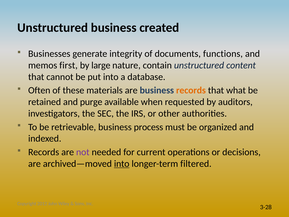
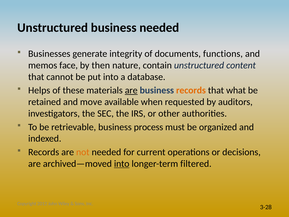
business created: created -> needed
first: first -> face
large: large -> then
Often: Often -> Helps
are at (131, 90) underline: none -> present
purge: purge -> move
not colour: purple -> orange
